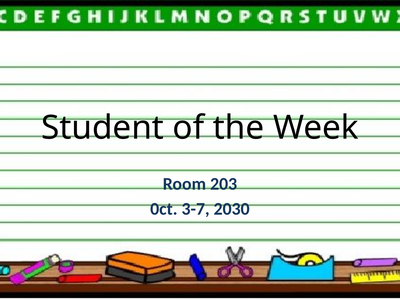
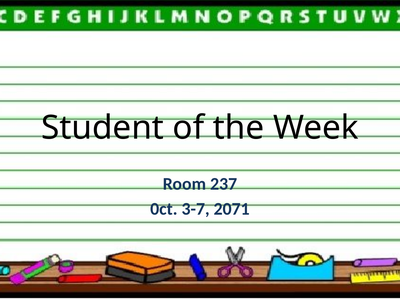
203: 203 -> 237
2030: 2030 -> 2071
